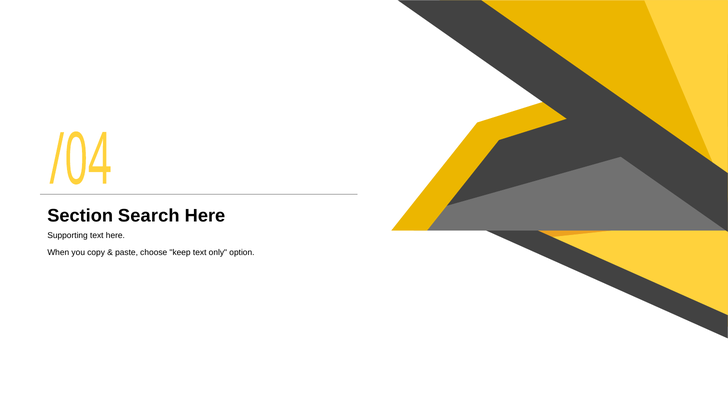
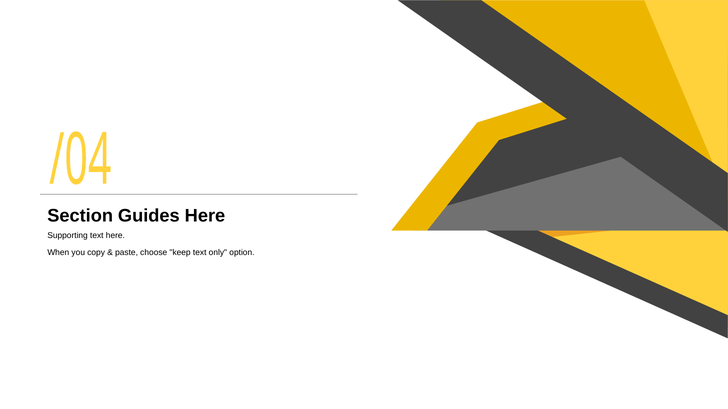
Search: Search -> Guides
